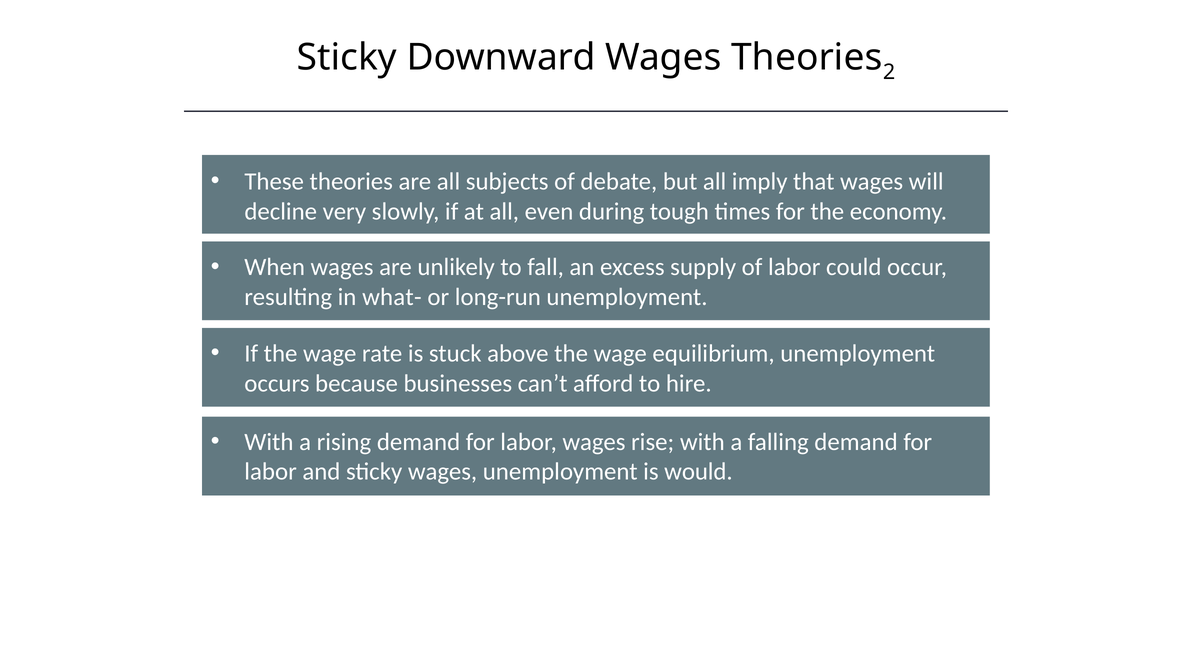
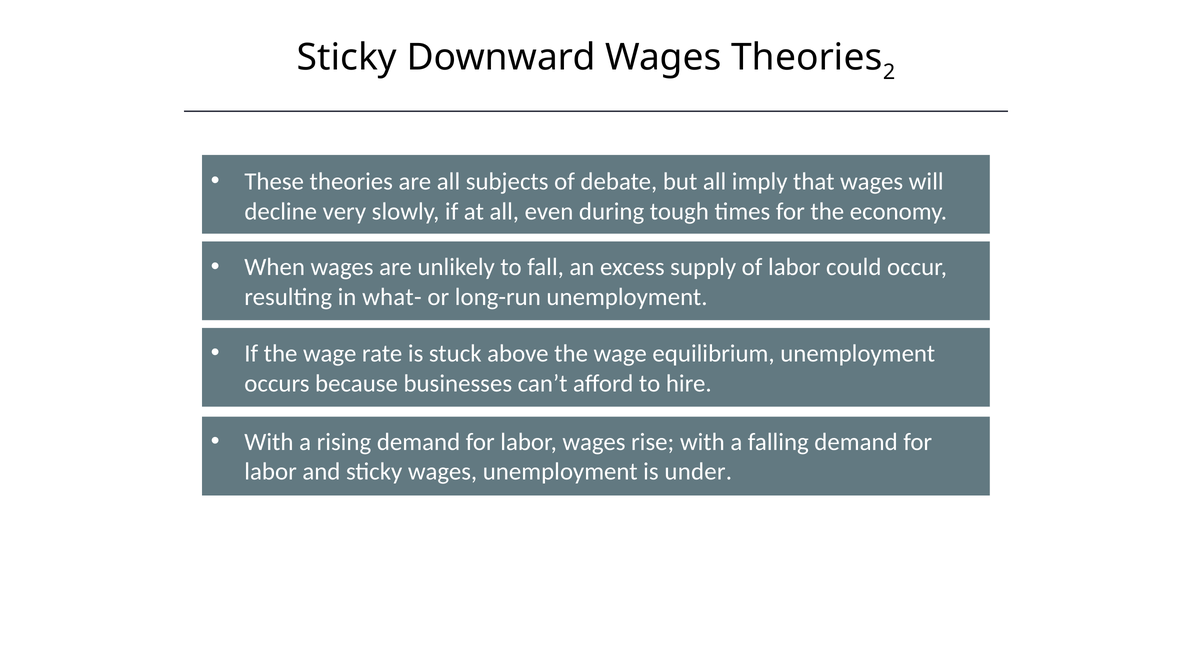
would: would -> under
